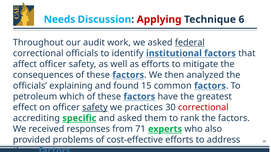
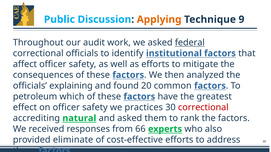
Needs: Needs -> Public
Applying colour: red -> orange
6: 6 -> 9
15: 15 -> 20
safety at (95, 108) underline: present -> none
specific: specific -> natural
71: 71 -> 66
problems: problems -> eliminate
